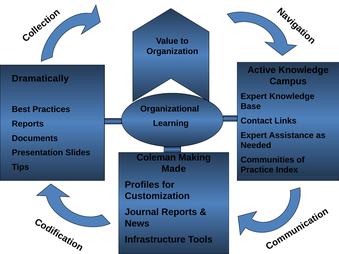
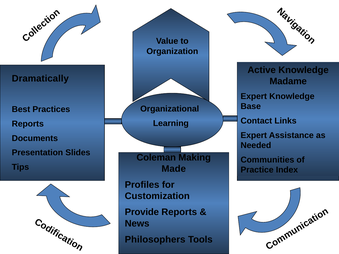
Campus: Campus -> Madame
Journal: Journal -> Provide
Infrastructure: Infrastructure -> Philosophers
